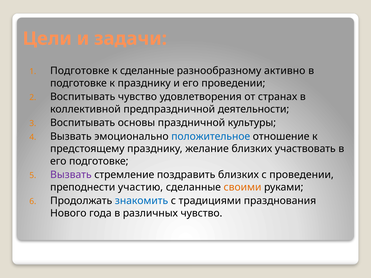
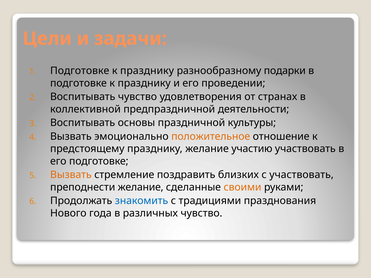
сделанные at (147, 71): сделанные -> празднику
активно: активно -> подарки
положительное colour: blue -> orange
желание близких: близких -> участию
Вызвать at (71, 175) colour: purple -> orange
с проведении: проведении -> участвовать
преподнести участию: участию -> желание
